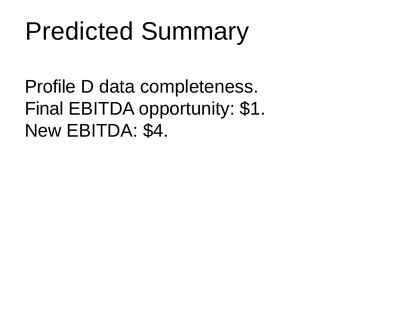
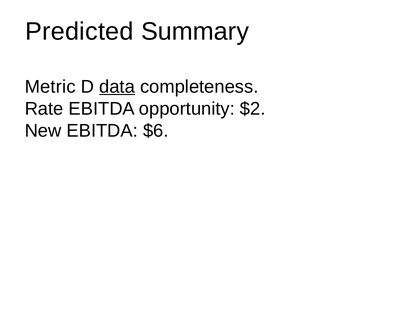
Profile: Profile -> Metric
data underline: none -> present
Final: Final -> Rate
$1: $1 -> $2
$4: $4 -> $6
